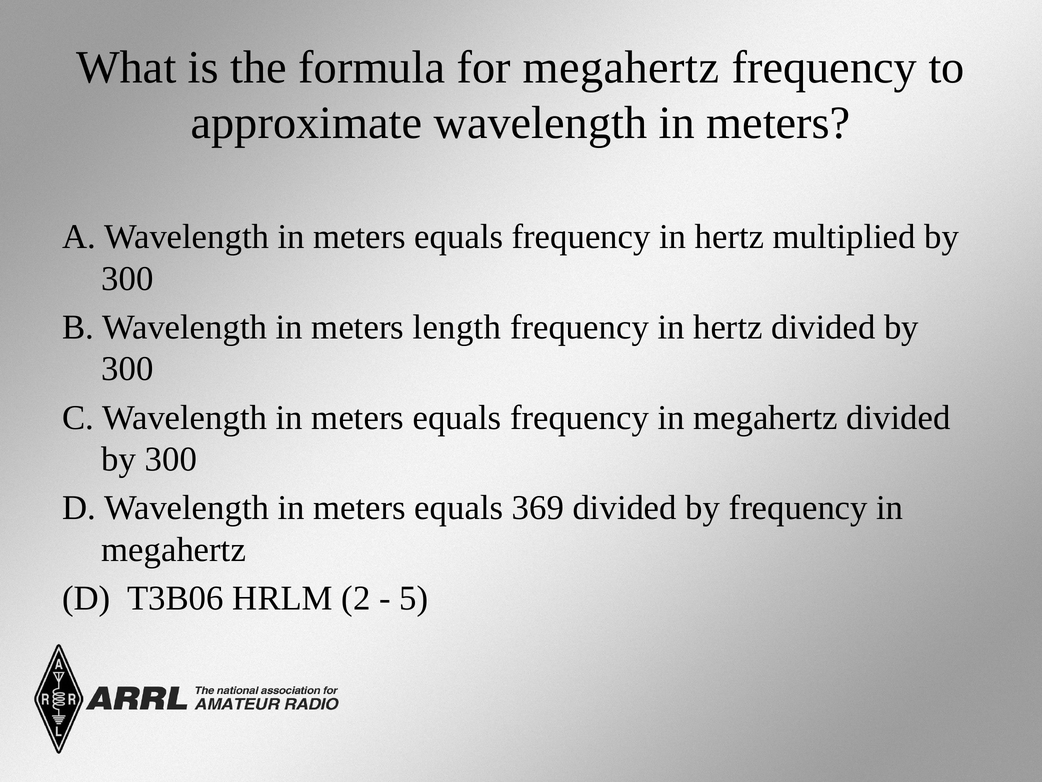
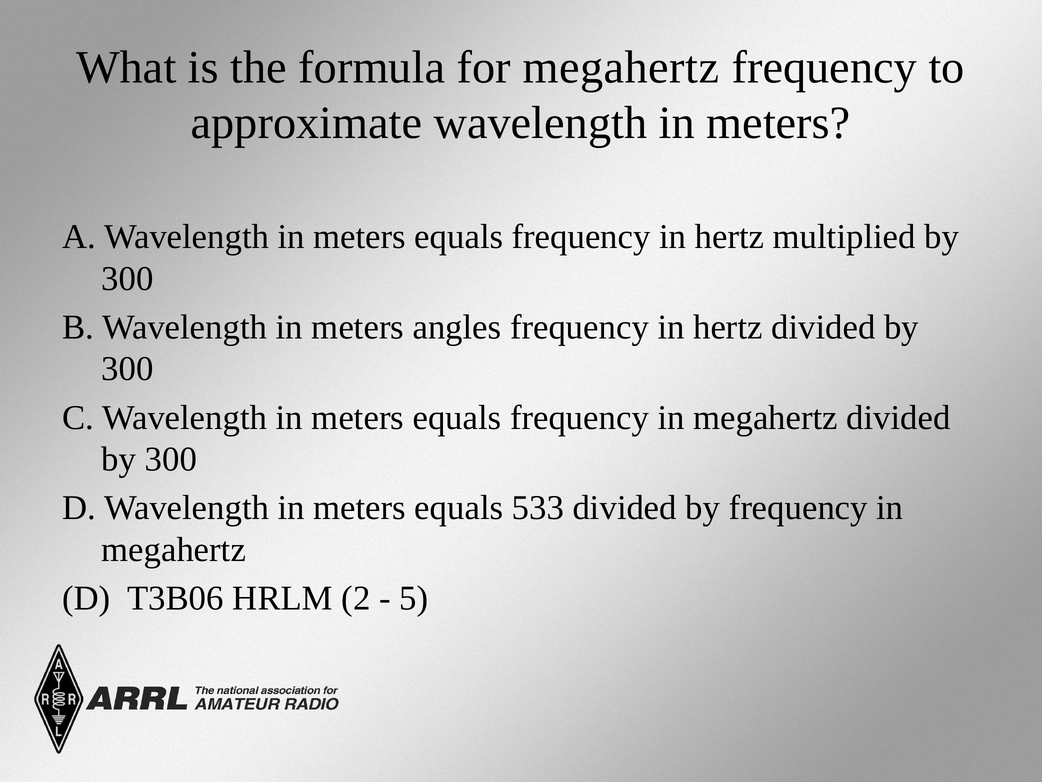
length: length -> angles
369: 369 -> 533
